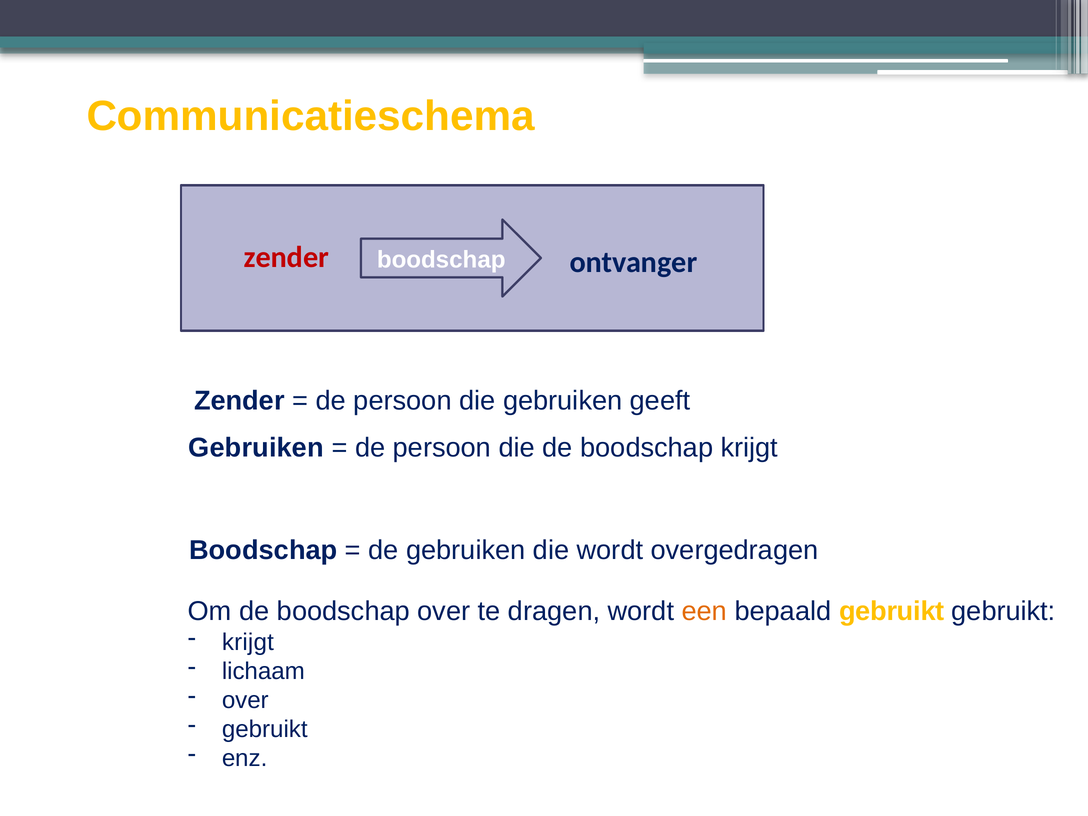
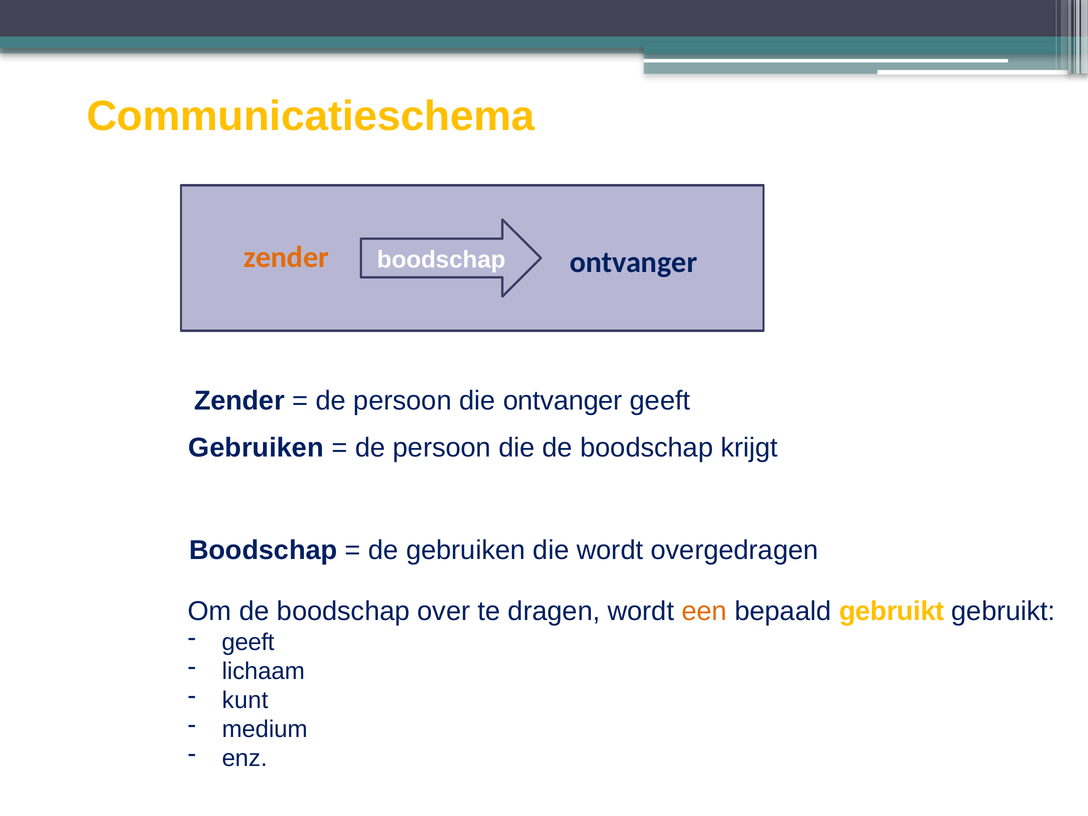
zender at (286, 257) colour: red -> orange
die gebruiken: gebruiken -> ontvanger
krijgt at (248, 642): krijgt -> geeft
over at (245, 700): over -> kunt
gebruikt at (265, 729): gebruikt -> medium
